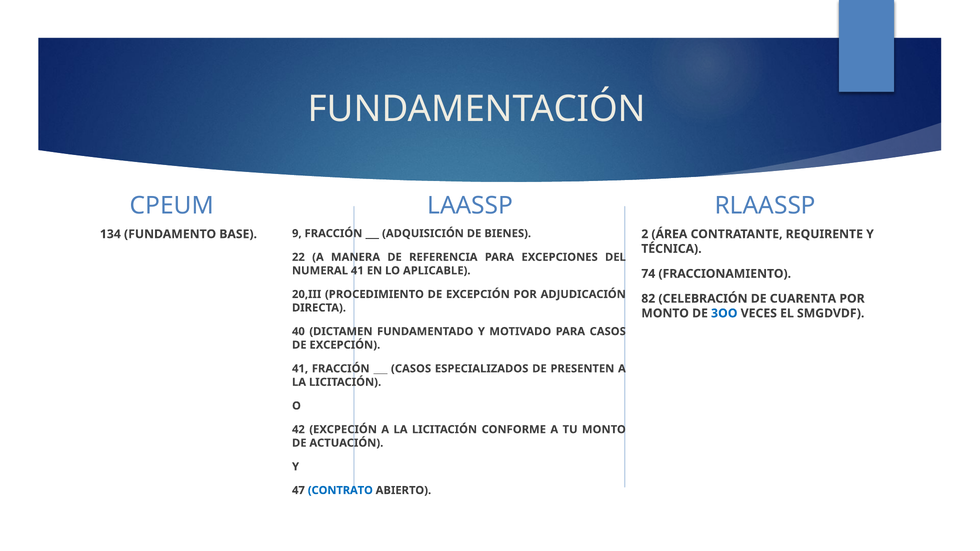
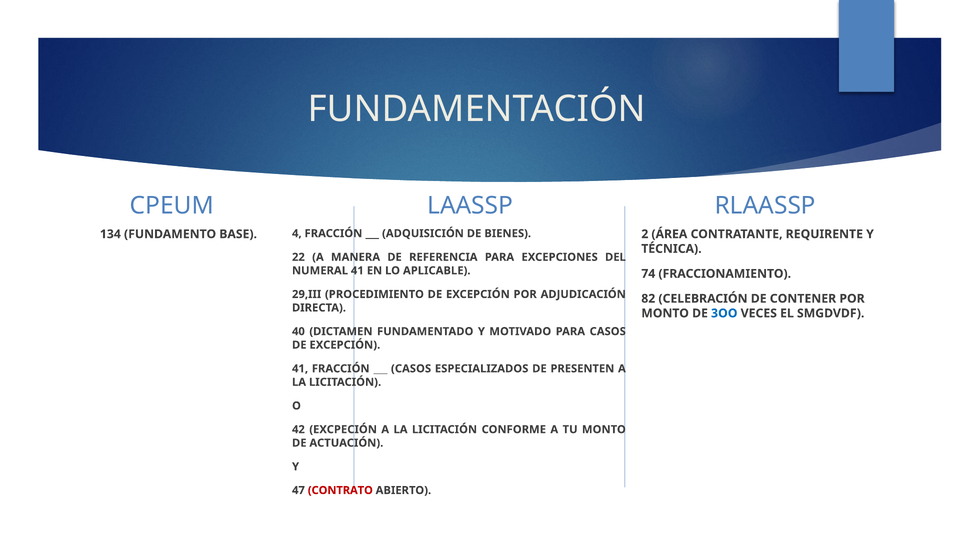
9: 9 -> 4
20,III: 20,III -> 29,III
CUARENTA: CUARENTA -> CONTENER
CONTRATO colour: blue -> red
